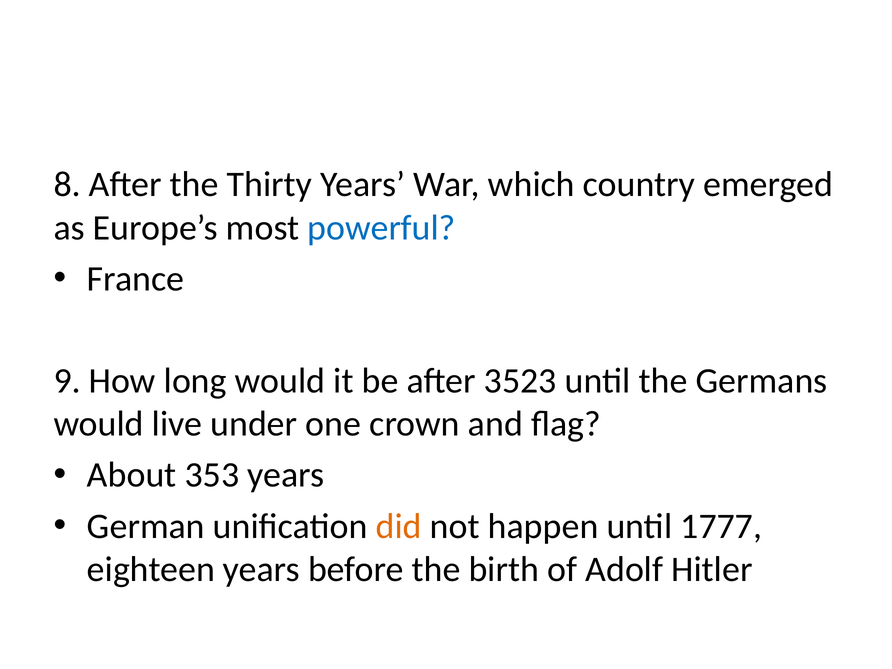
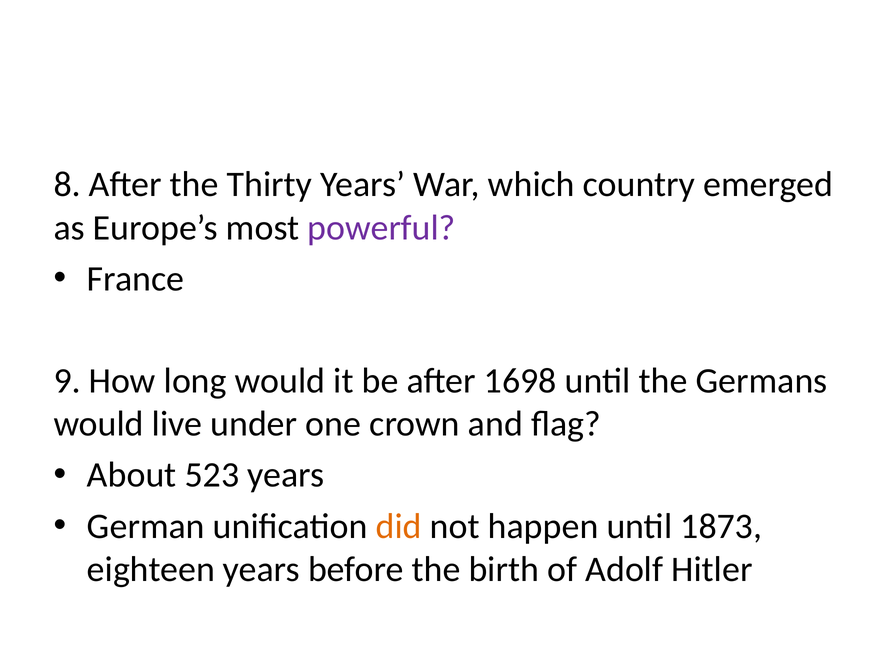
powerful colour: blue -> purple
3523: 3523 -> 1698
353: 353 -> 523
1777: 1777 -> 1873
